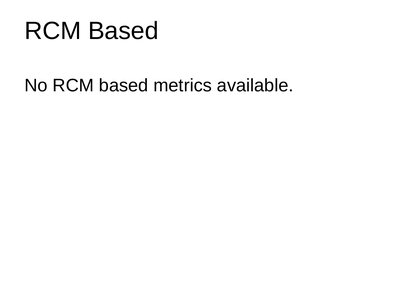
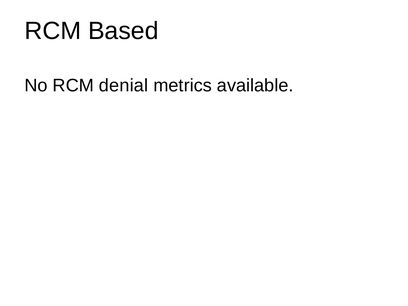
No RCM based: based -> denial
